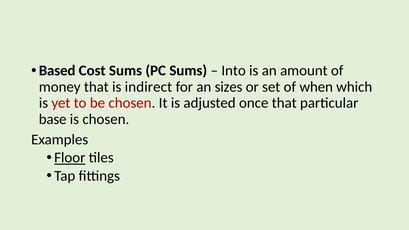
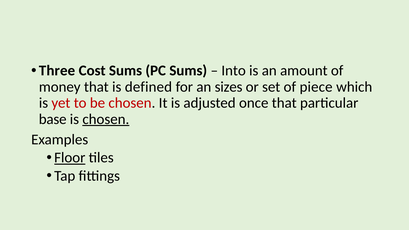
Based: Based -> Three
indirect: indirect -> defined
when: when -> piece
chosen at (106, 119) underline: none -> present
